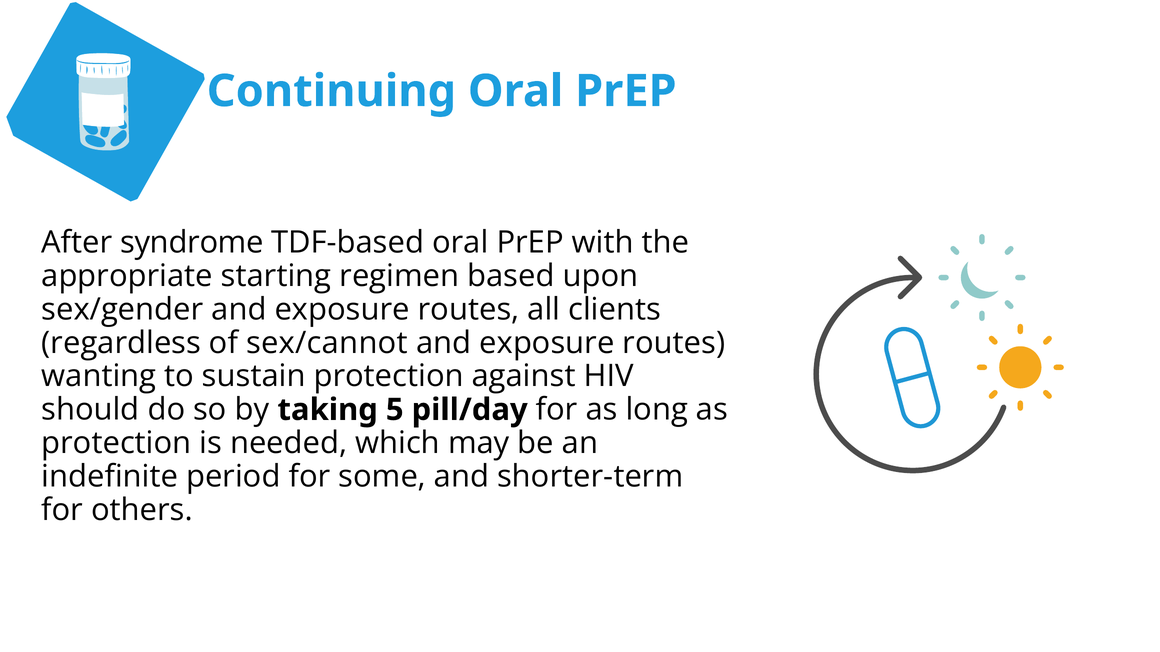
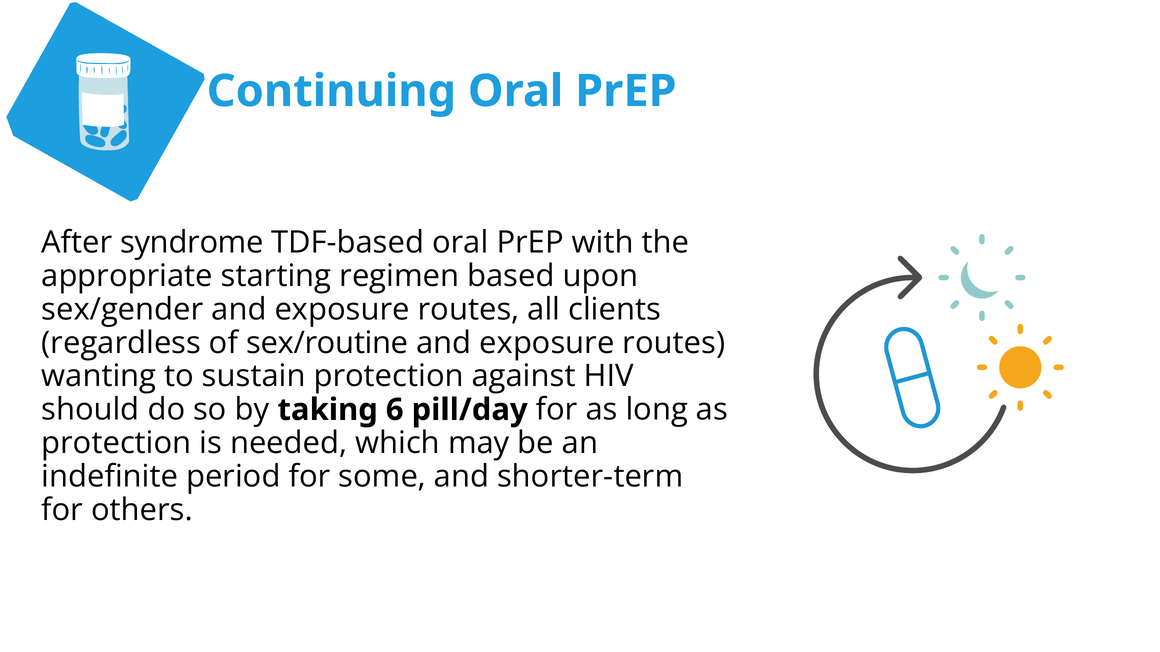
sex/cannot: sex/cannot -> sex/routine
5: 5 -> 6
